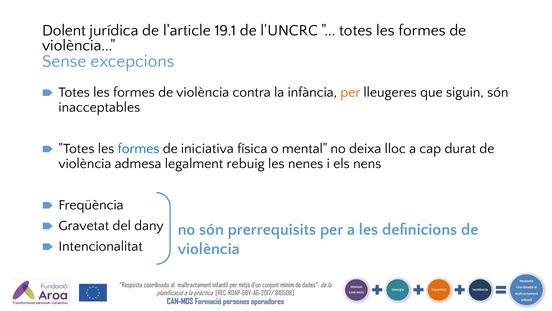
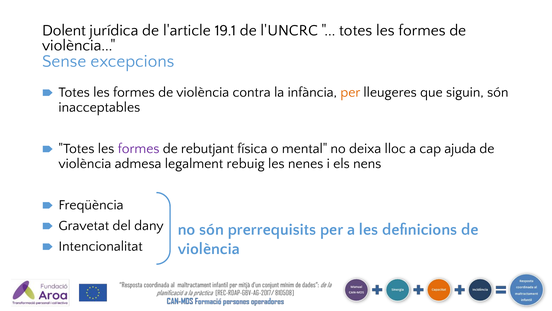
formes at (139, 148) colour: blue -> purple
iniciativa: iniciativa -> rebutjant
durat: durat -> ajuda
